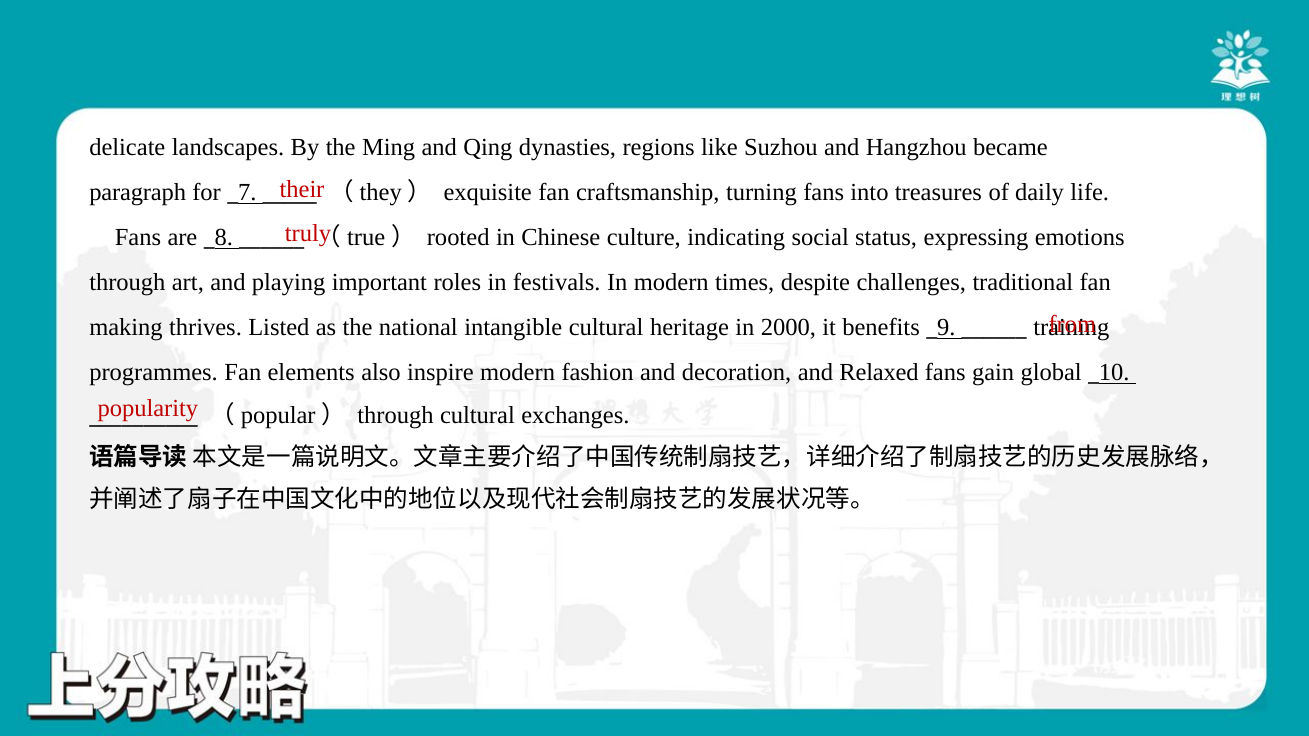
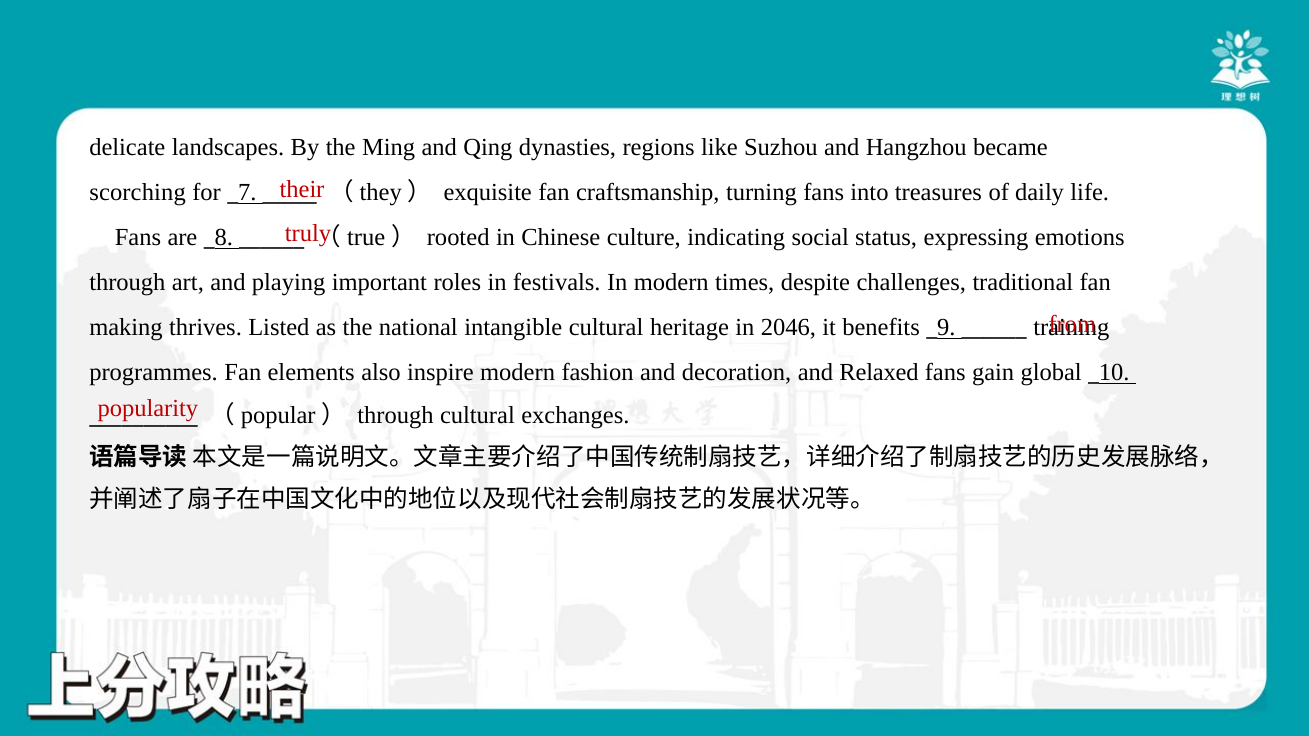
paragraph: paragraph -> scorching
2000: 2000 -> 2046
